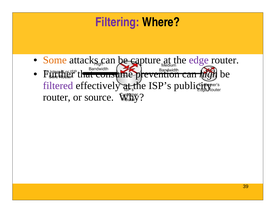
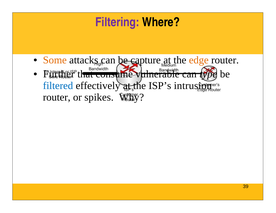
edge colour: purple -> orange
prevention: prevention -> vulnerable
high: high -> type
filtered colour: purple -> blue
publicity: publicity -> intrusion
source: source -> spikes
